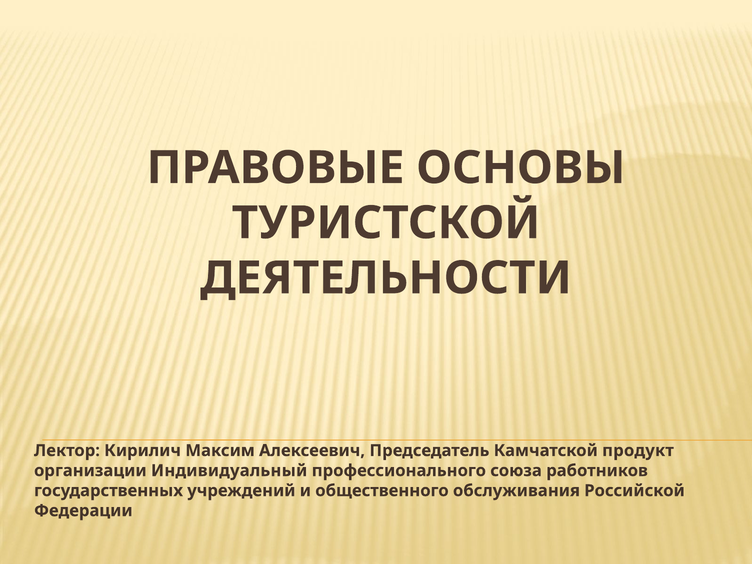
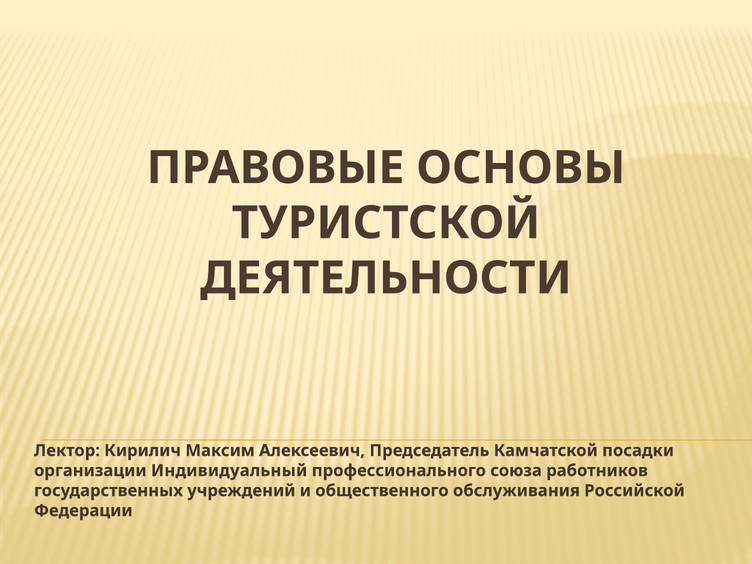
продукт: продукт -> посадки
